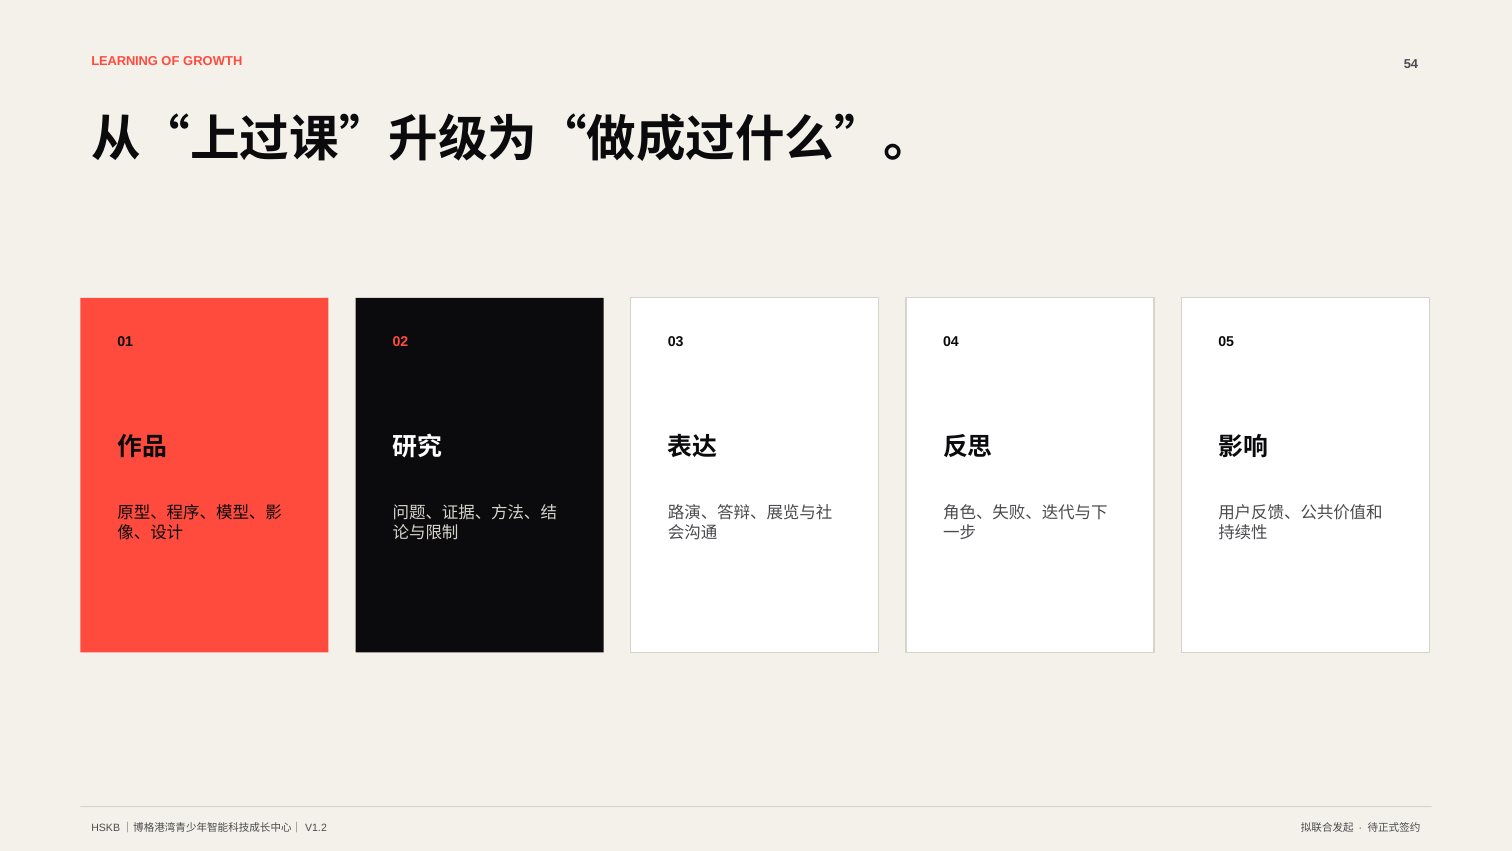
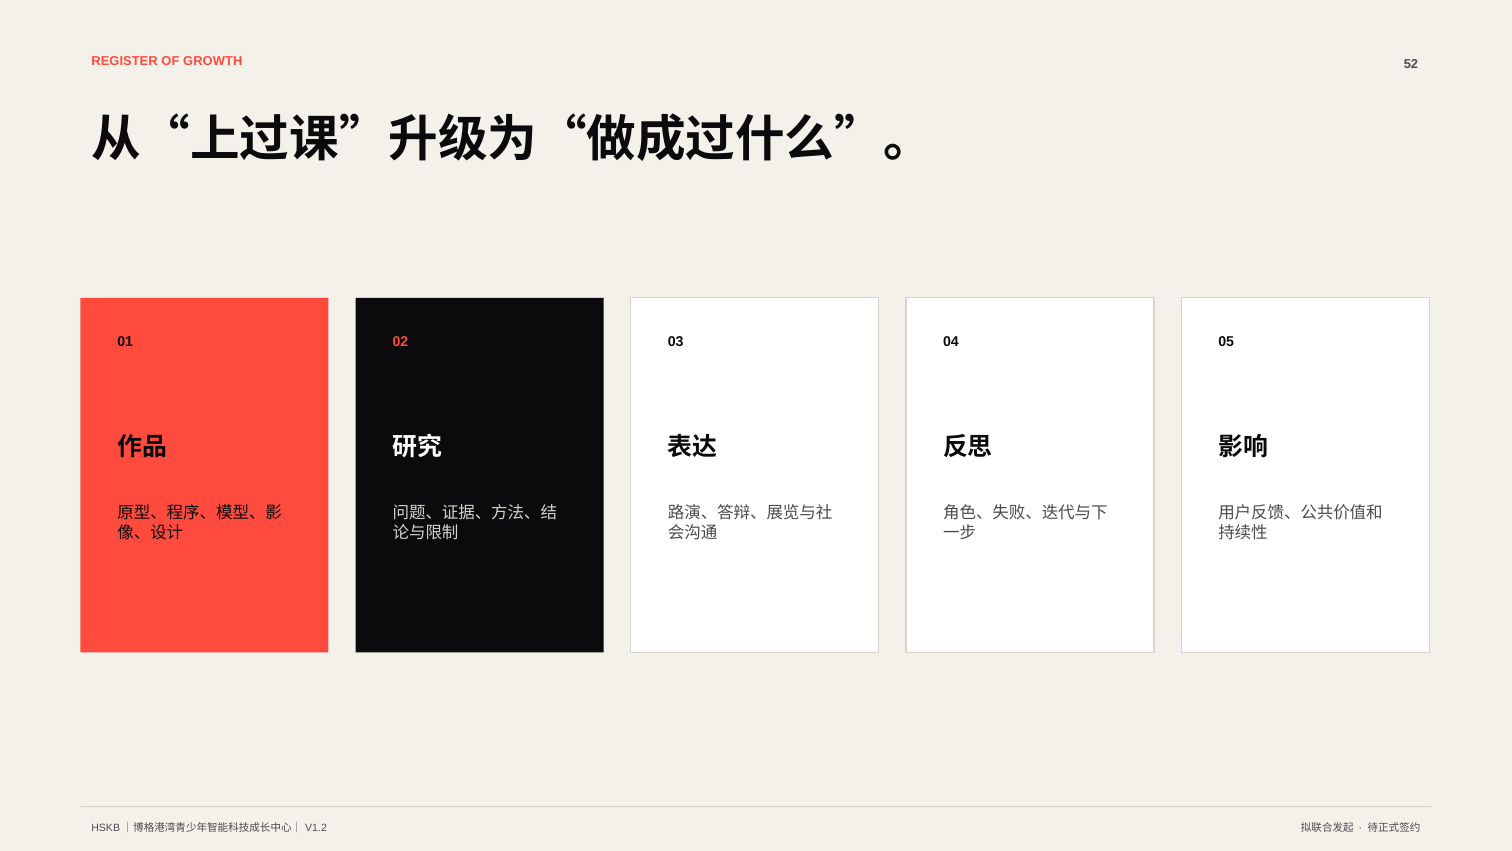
LEARNING: LEARNING -> REGISTER
54: 54 -> 52
